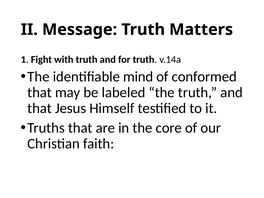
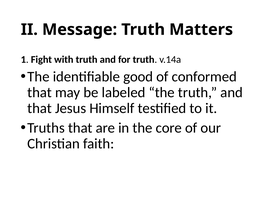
mind: mind -> good
